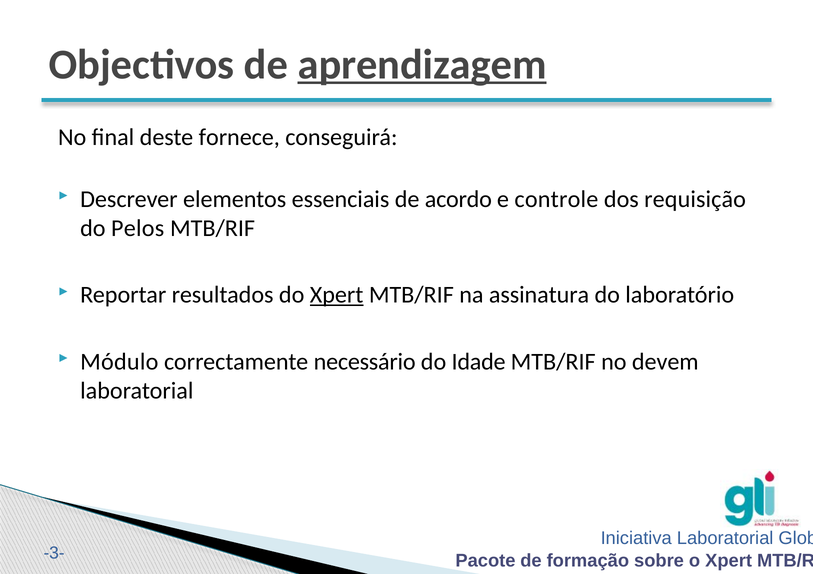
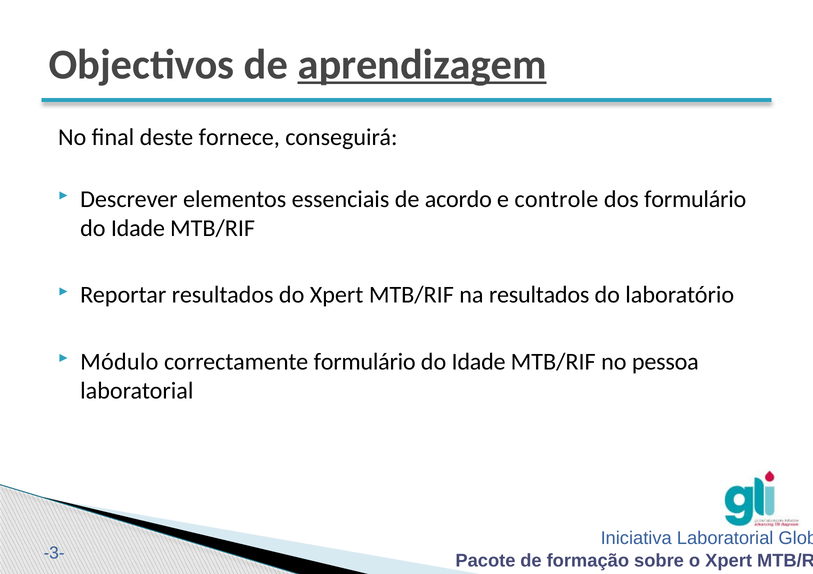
dos requisição: requisição -> formulário
Pelos at (138, 228): Pelos -> Idade
Xpert at (337, 295) underline: present -> none
na assinatura: assinatura -> resultados
correctamente necessário: necessário -> formulário
devem: devem -> pessoa
